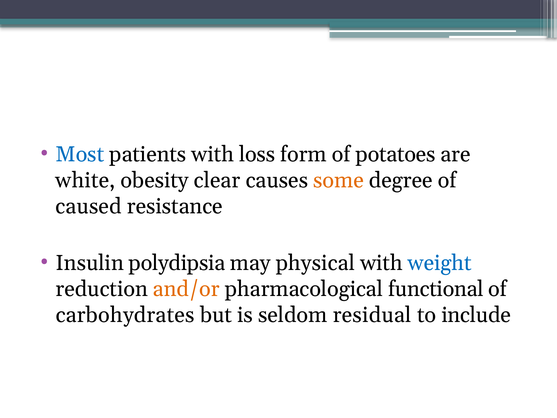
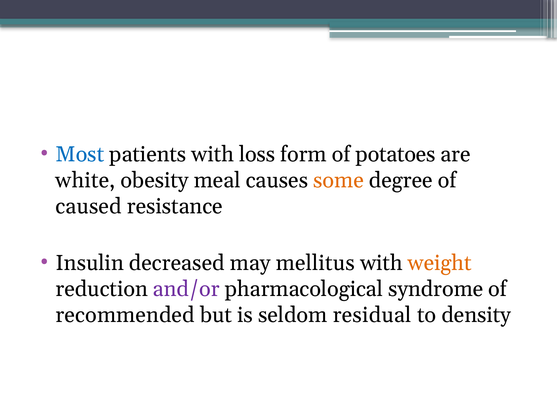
clear: clear -> meal
polydipsia: polydipsia -> decreased
physical: physical -> mellitus
weight colour: blue -> orange
and/or colour: orange -> purple
functional: functional -> syndrome
carbohydrates: carbohydrates -> recommended
include: include -> density
